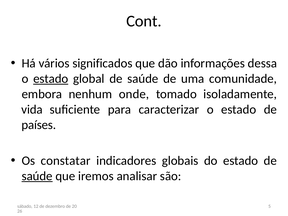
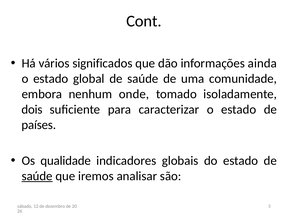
dessa: dessa -> ainda
estado at (51, 79) underline: present -> none
vida: vida -> dois
constatar: constatar -> qualidade
